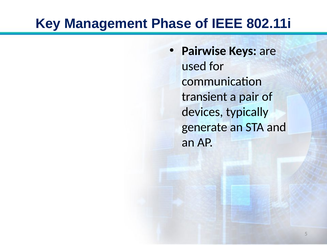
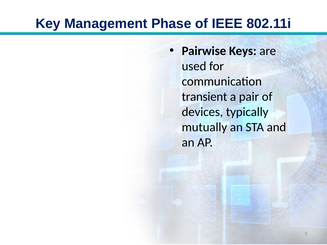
generate: generate -> mutually
